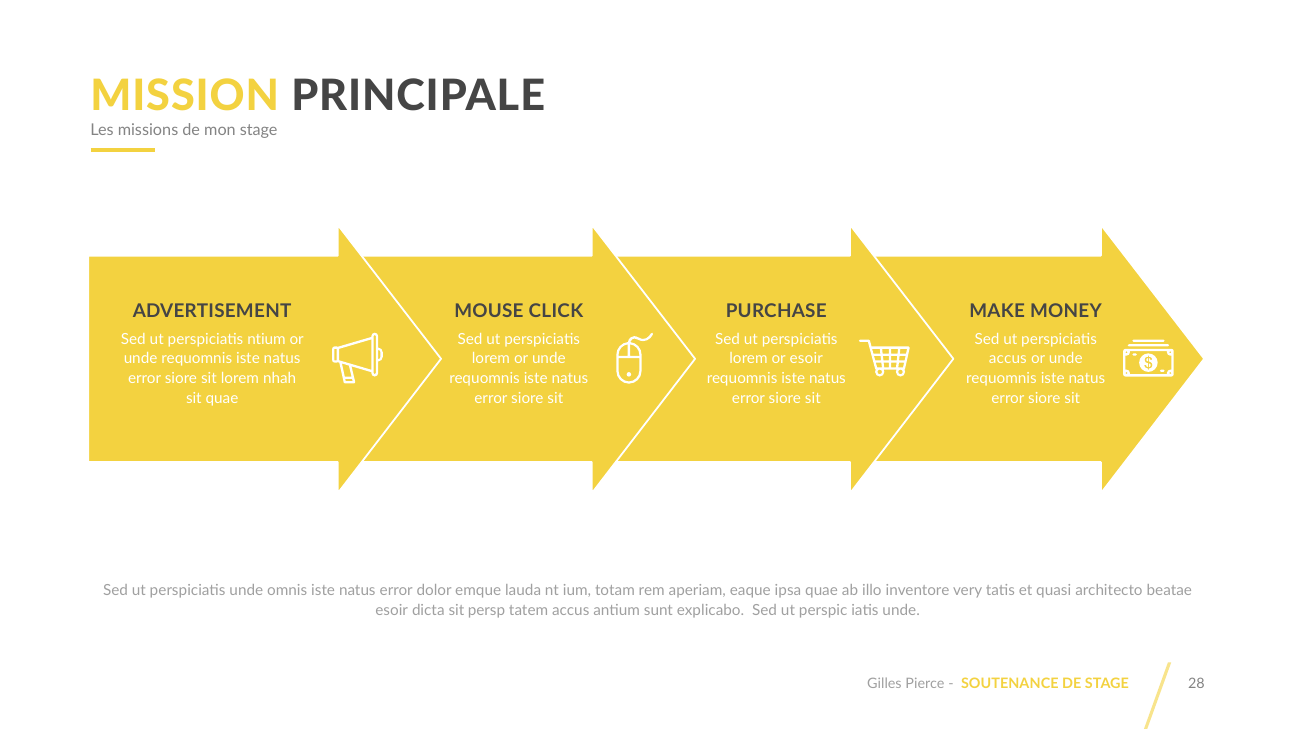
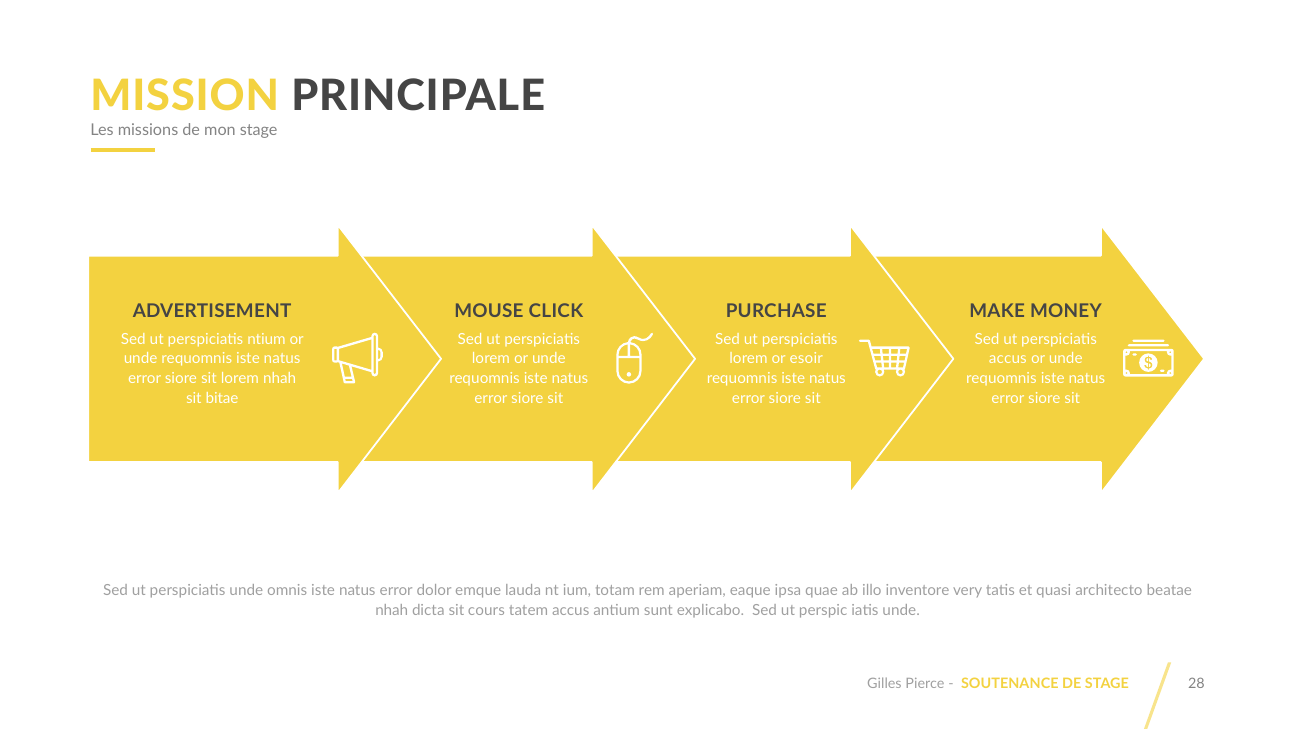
sit quae: quae -> bitae
esoir at (392, 610): esoir -> nhah
persp: persp -> cours
